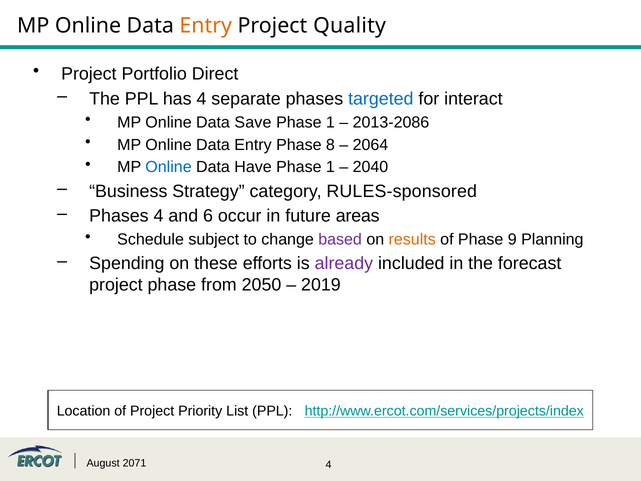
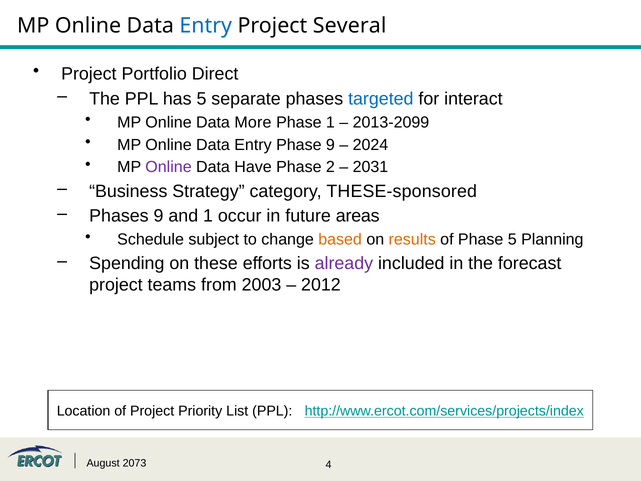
Entry at (206, 26) colour: orange -> blue
Quality: Quality -> Several
has 4: 4 -> 5
Save: Save -> More
2013-2086: 2013-2086 -> 2013-2099
Phase 8: 8 -> 9
2064: 2064 -> 2024
Online at (169, 167) colour: blue -> purple
1 at (330, 167): 1 -> 2
2040: 2040 -> 2031
RULES-sponsored: RULES-sponsored -> THESE-sponsored
Phases 4: 4 -> 9
and 6: 6 -> 1
based colour: purple -> orange
Phase 9: 9 -> 5
project phase: phase -> teams
2050: 2050 -> 2003
2019: 2019 -> 2012
2071: 2071 -> 2073
